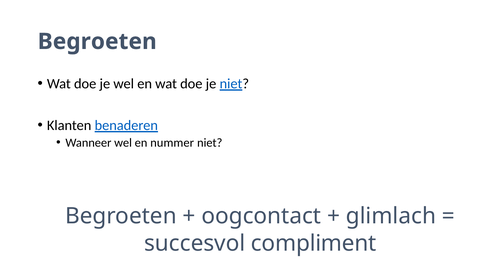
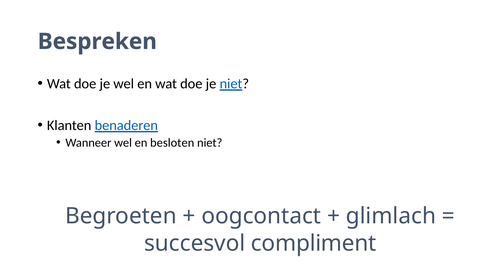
Begroeten at (97, 41): Begroeten -> Bespreken
nummer: nummer -> besloten
